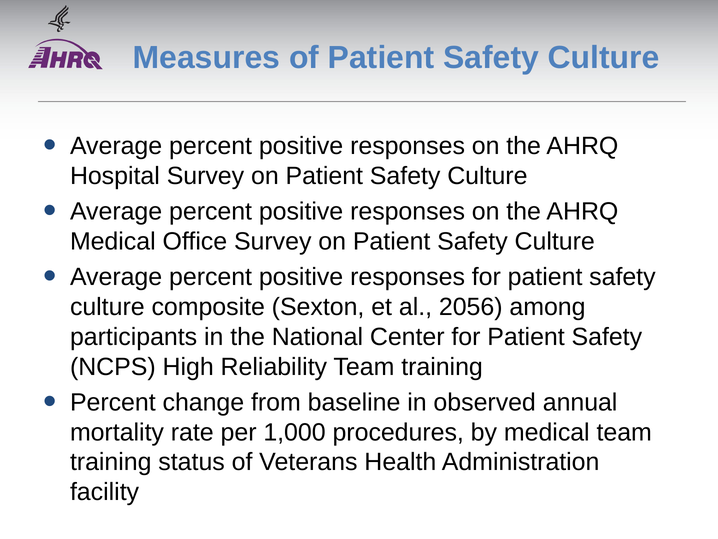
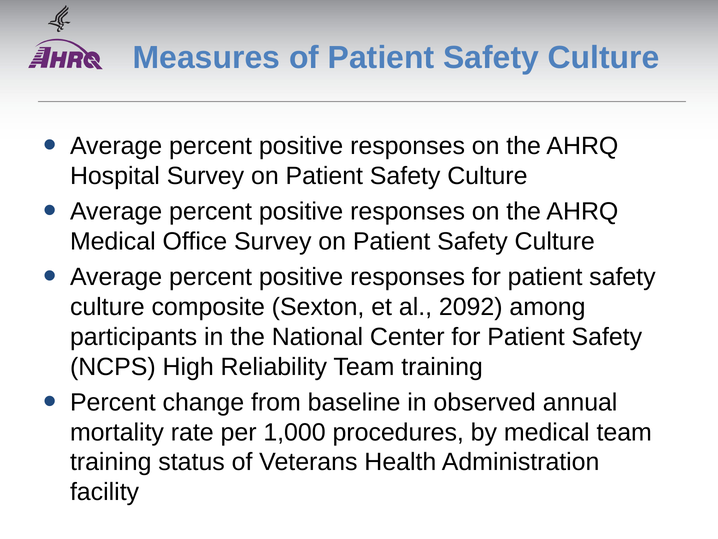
2056: 2056 -> 2092
